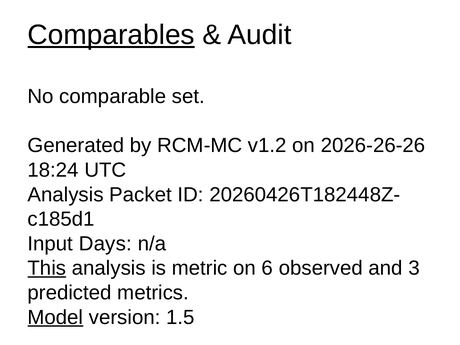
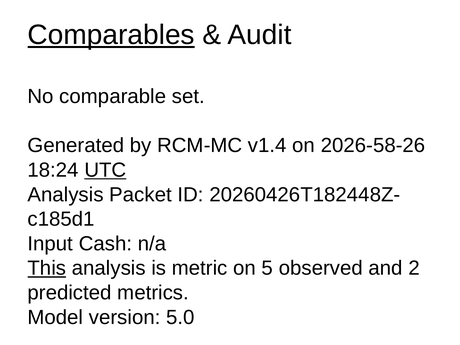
v1.2: v1.2 -> v1.4
2026-26-26: 2026-26-26 -> 2026-58-26
UTC underline: none -> present
Days: Days -> Cash
6: 6 -> 5
3: 3 -> 2
Model underline: present -> none
1.5: 1.5 -> 5.0
